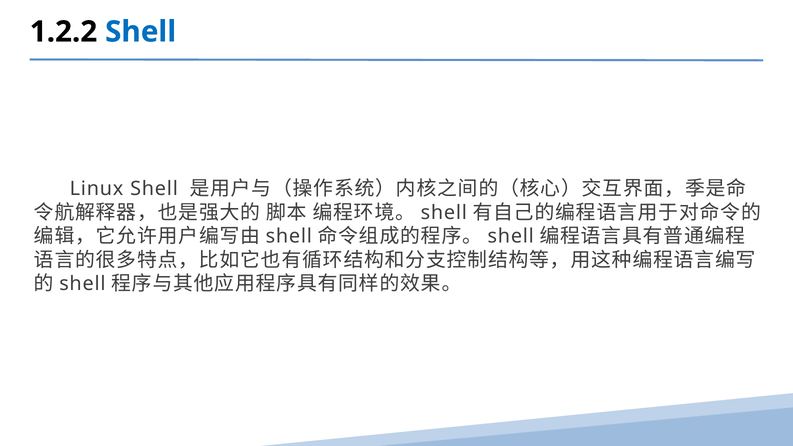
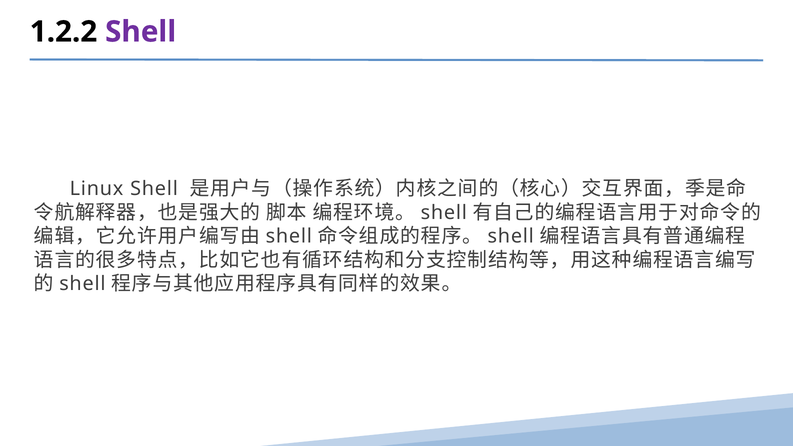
Shell at (141, 32) colour: blue -> purple
